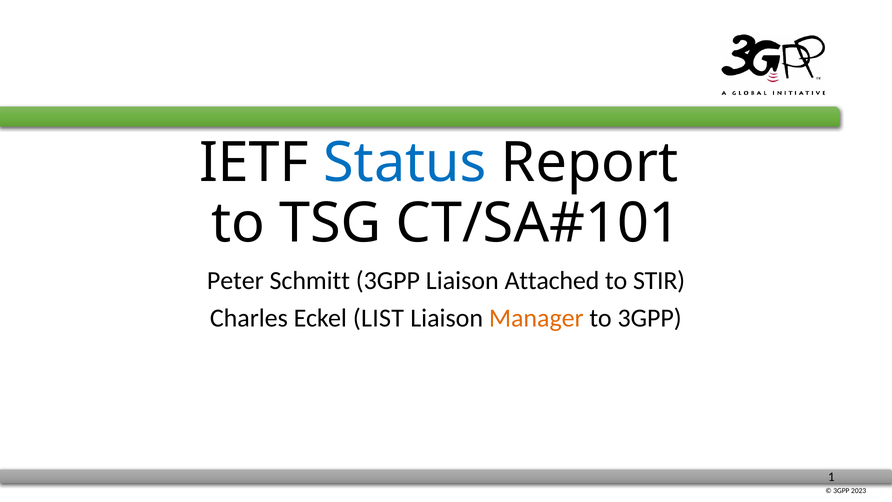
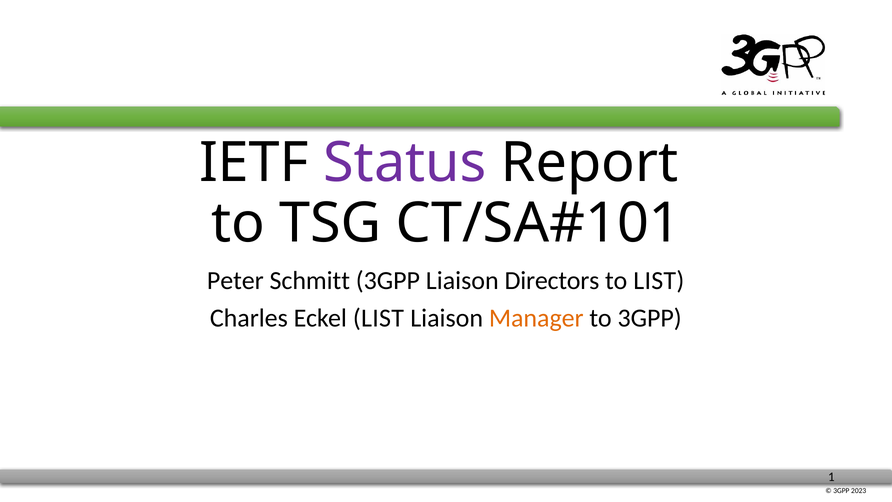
Status colour: blue -> purple
Attached: Attached -> Directors
to STIR: STIR -> LIST
